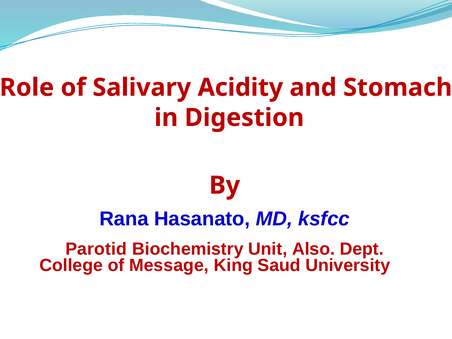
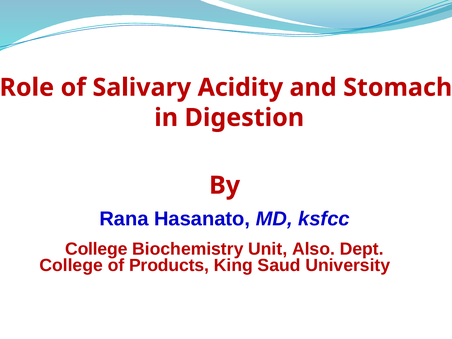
Parotid at (96, 249): Parotid -> College
Message: Message -> Products
